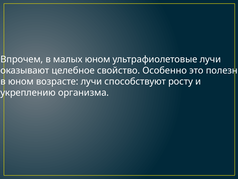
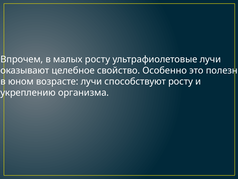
малых юном: юном -> росту
